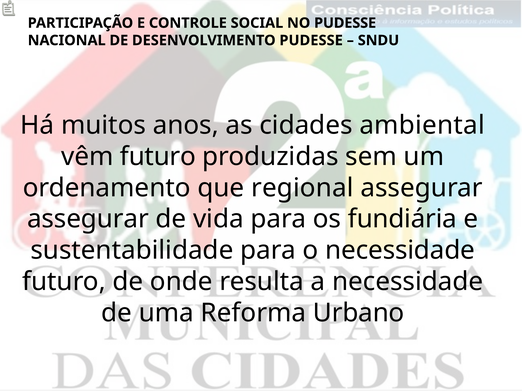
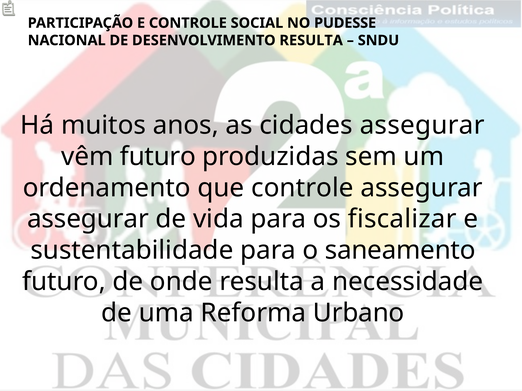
DESENVOLVIMENTO PUDESSE: PUDESSE -> RESULTA
cidades ambiental: ambiental -> assegurar
que regional: regional -> controle
fundiária: fundiária -> fiscalizar
o necessidade: necessidade -> saneamento
